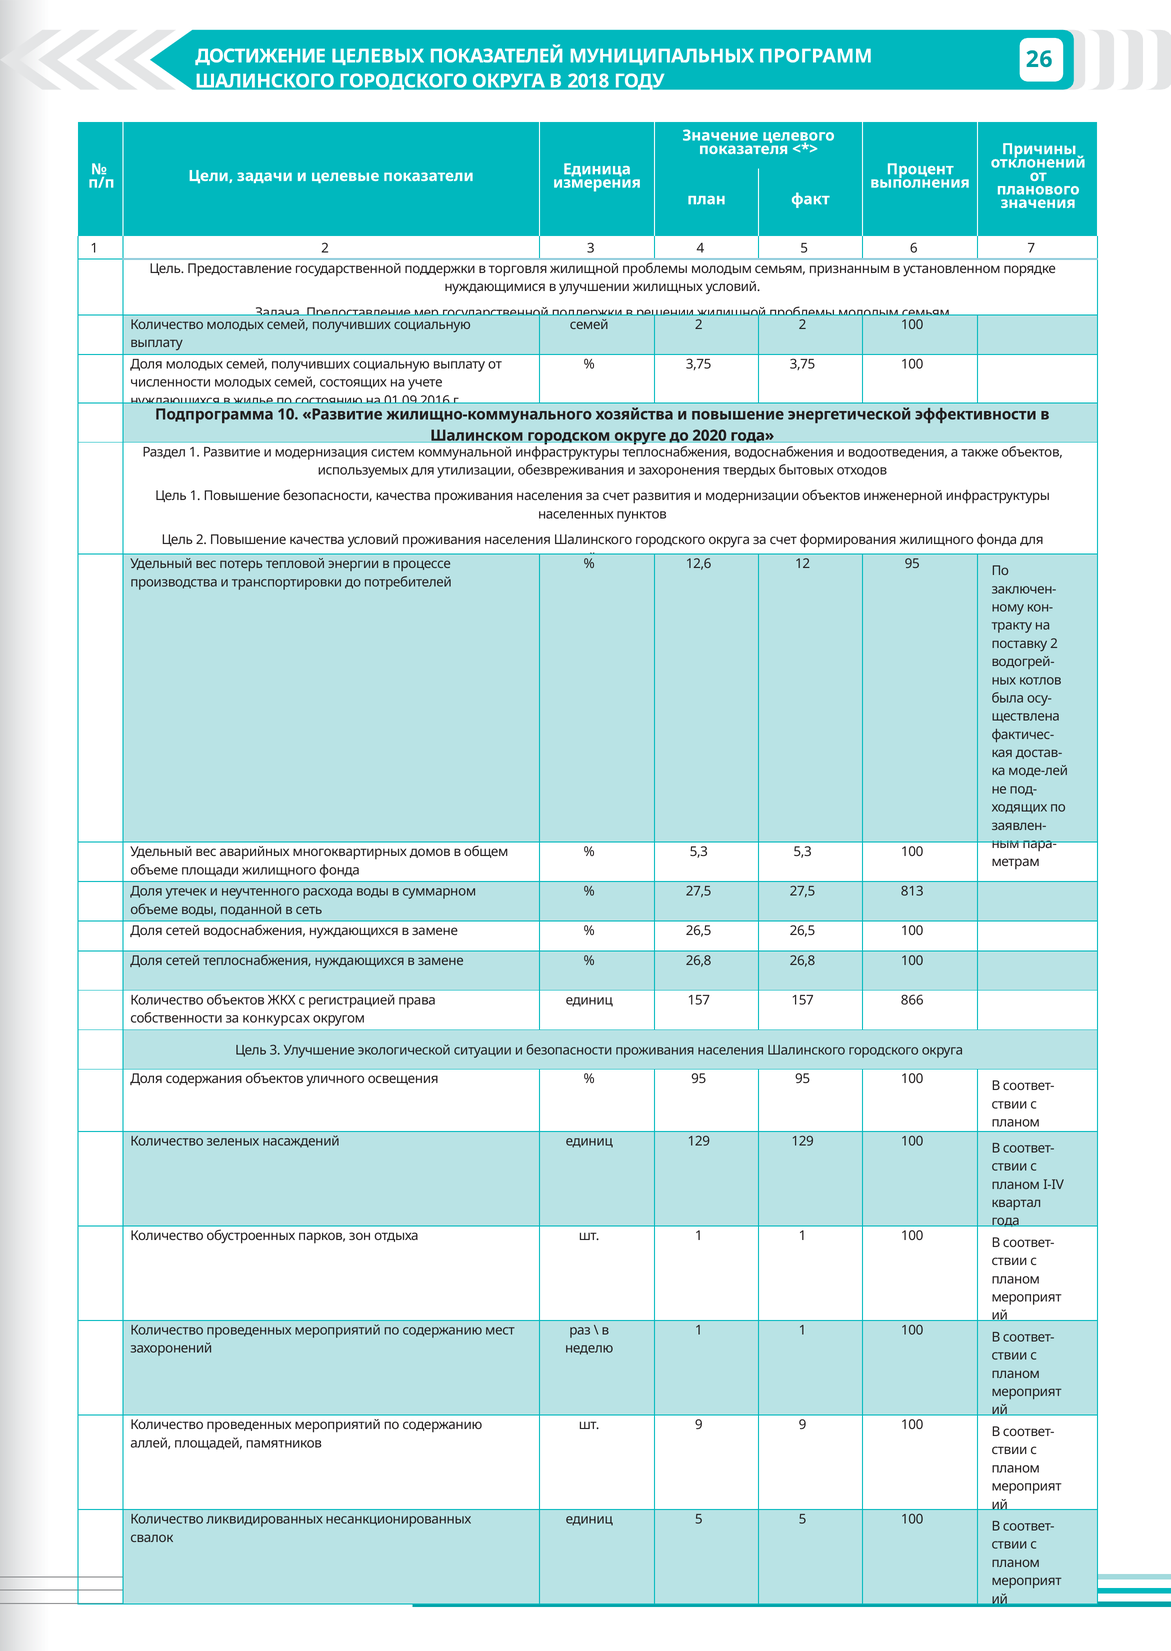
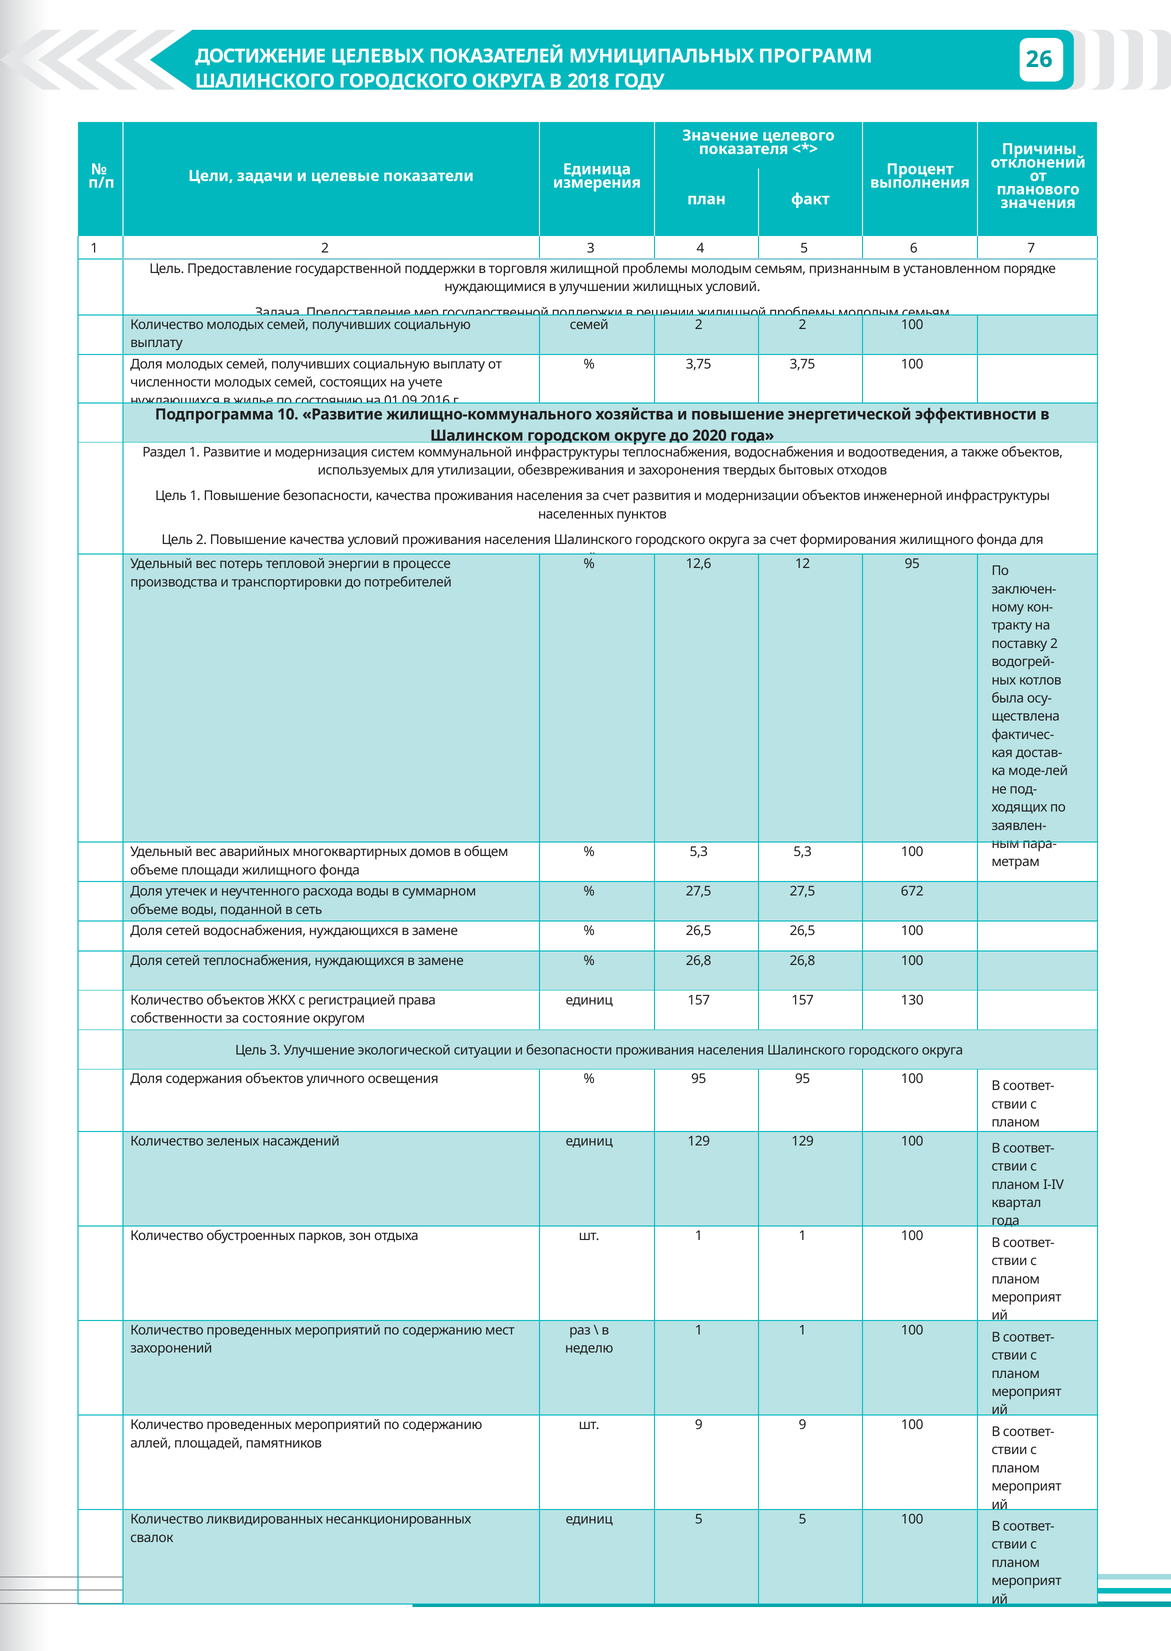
813: 813 -> 672
866: 866 -> 130
конкурсах: конкурсах -> состояние
